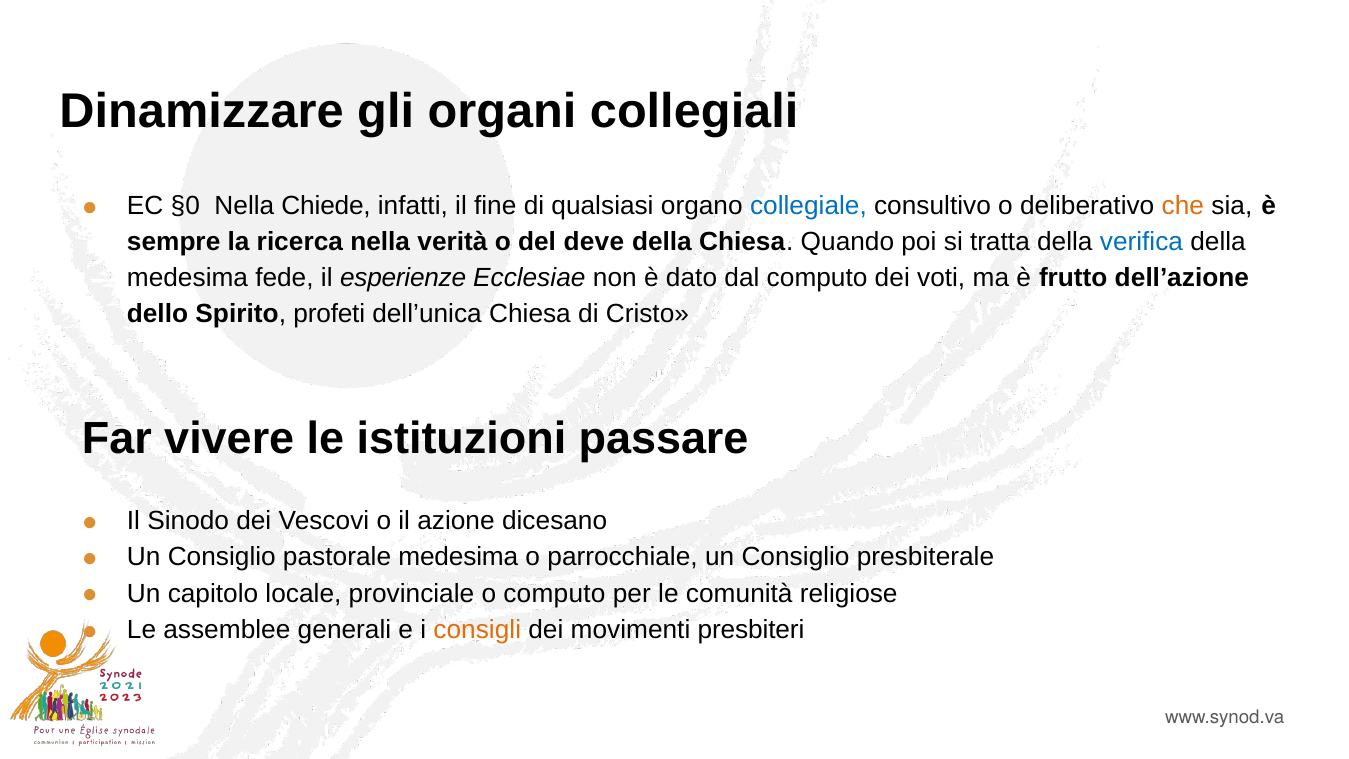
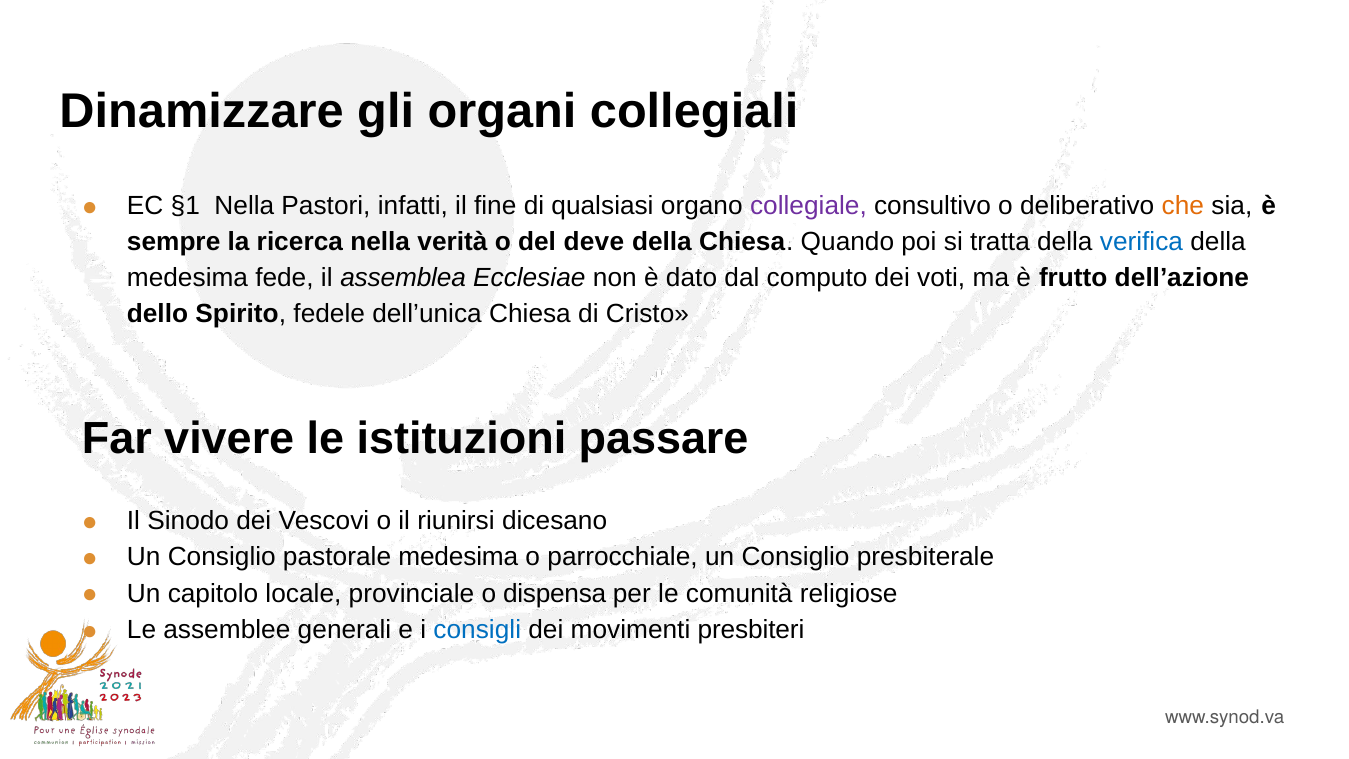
§0: §0 -> §1
Chiede: Chiede -> Pastori
collegiale colour: blue -> purple
esperienze: esperienze -> assemblea
profeti: profeti -> fedele
azione: azione -> riunirsi
o computo: computo -> dispensa
consigli colour: orange -> blue
